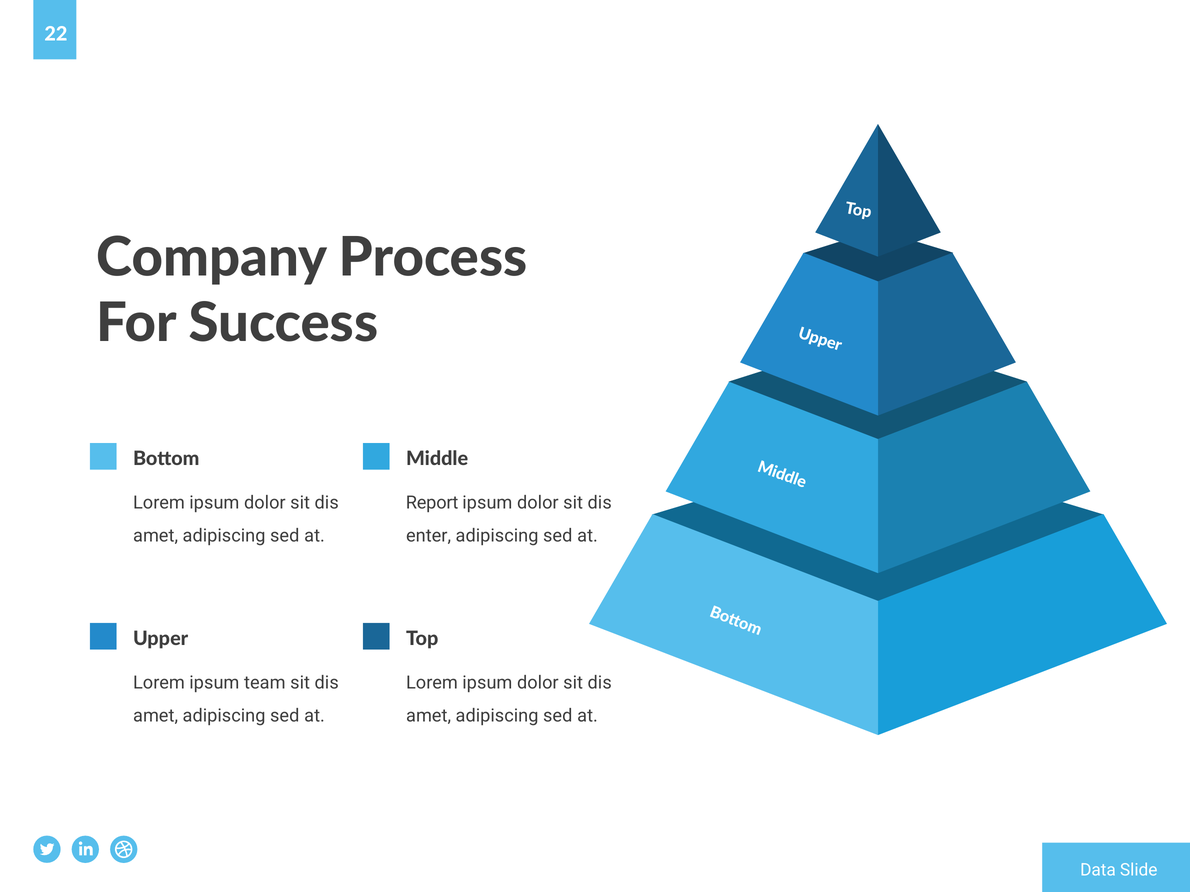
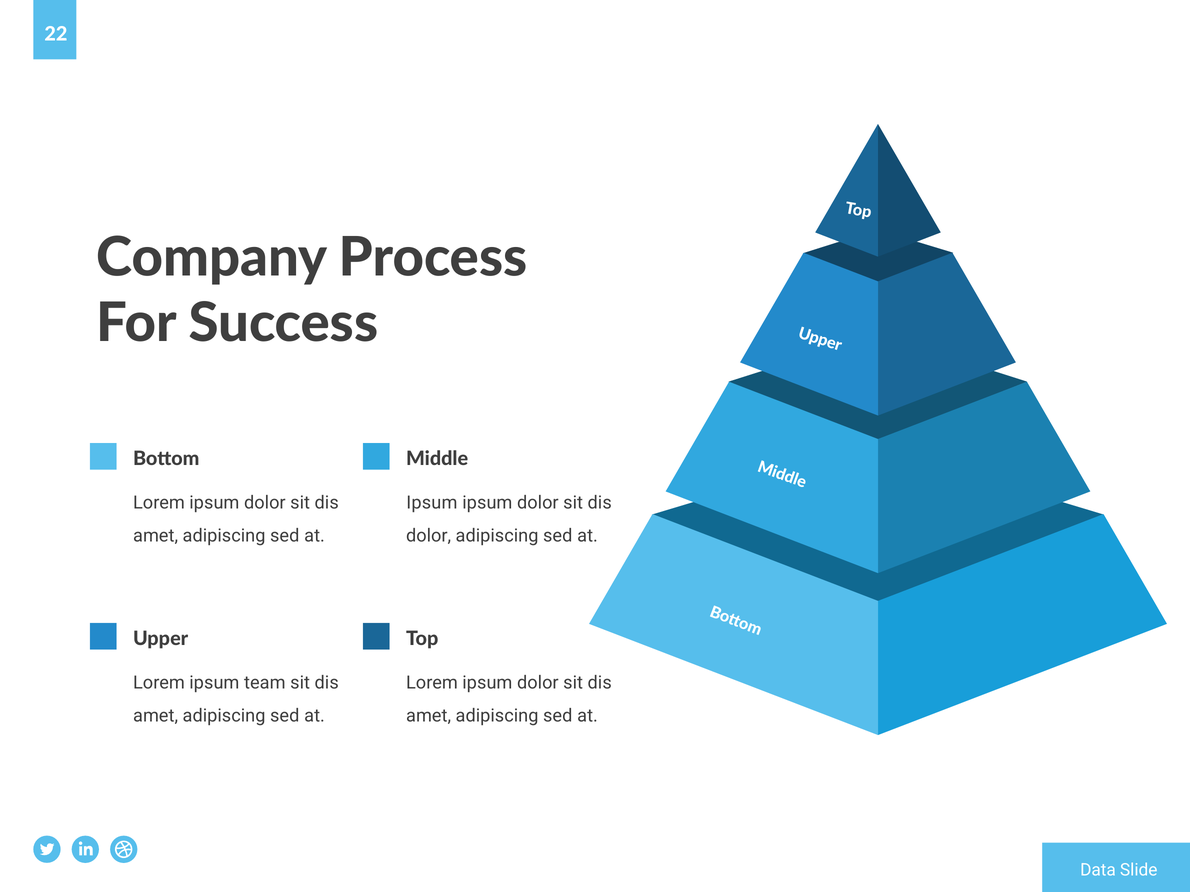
Report at (432, 503): Report -> Ipsum
enter at (429, 536): enter -> dolor
